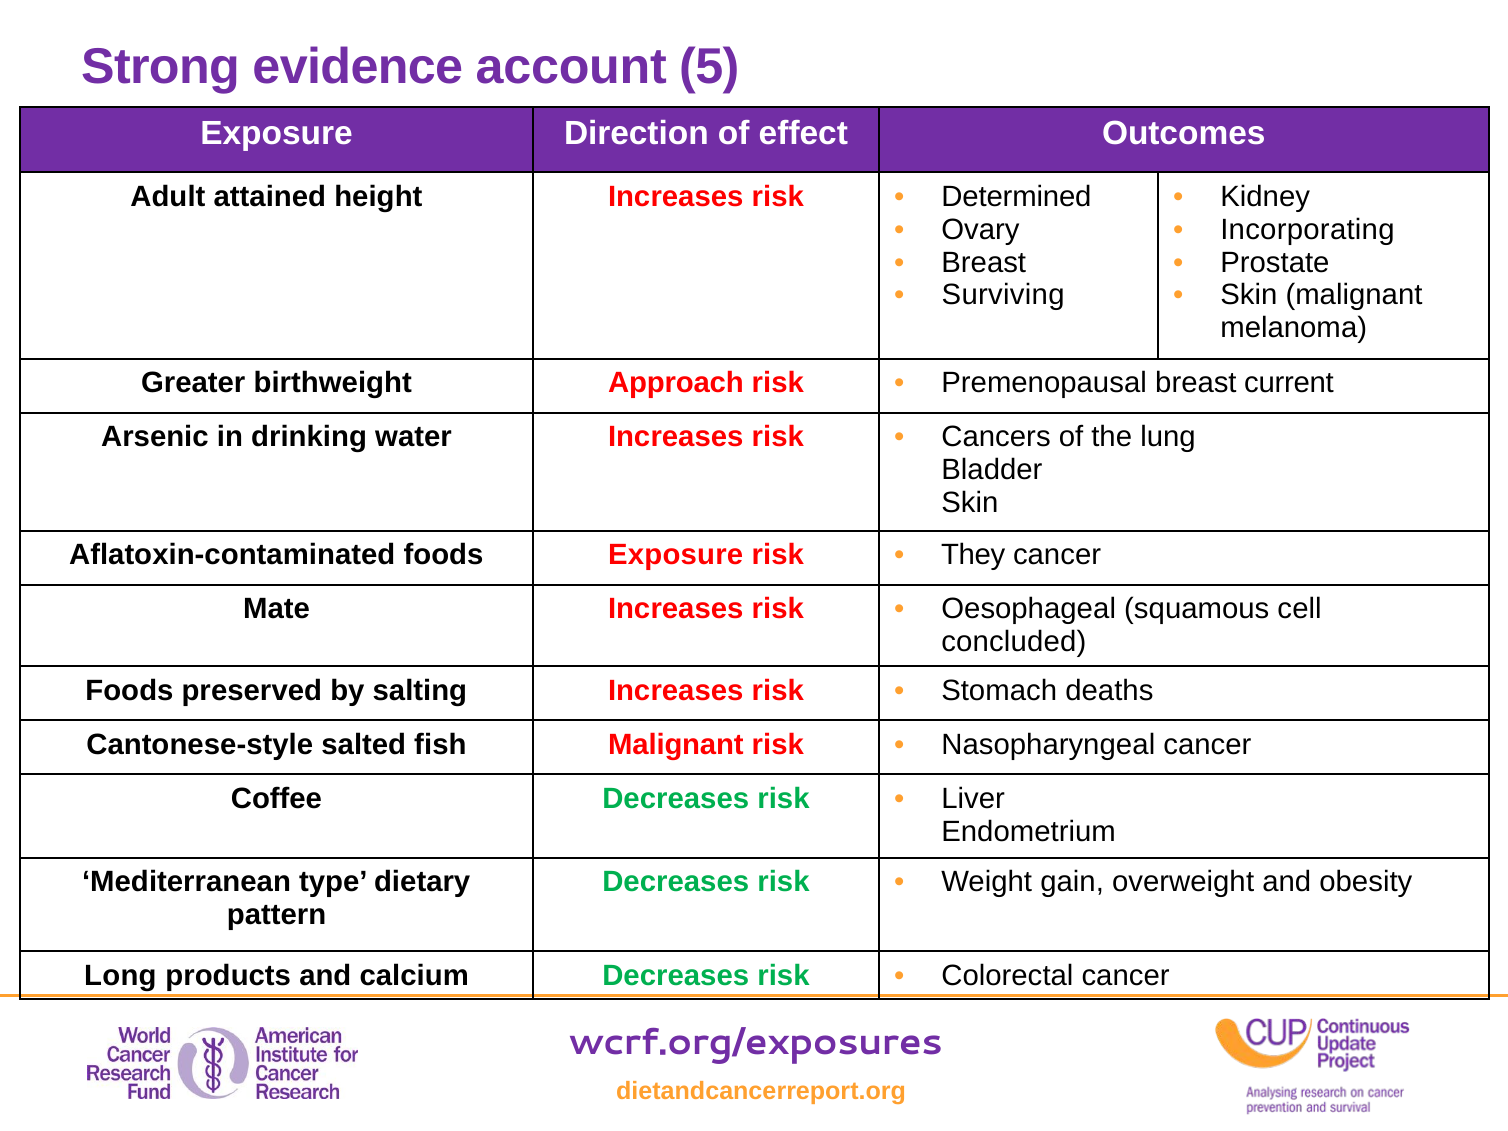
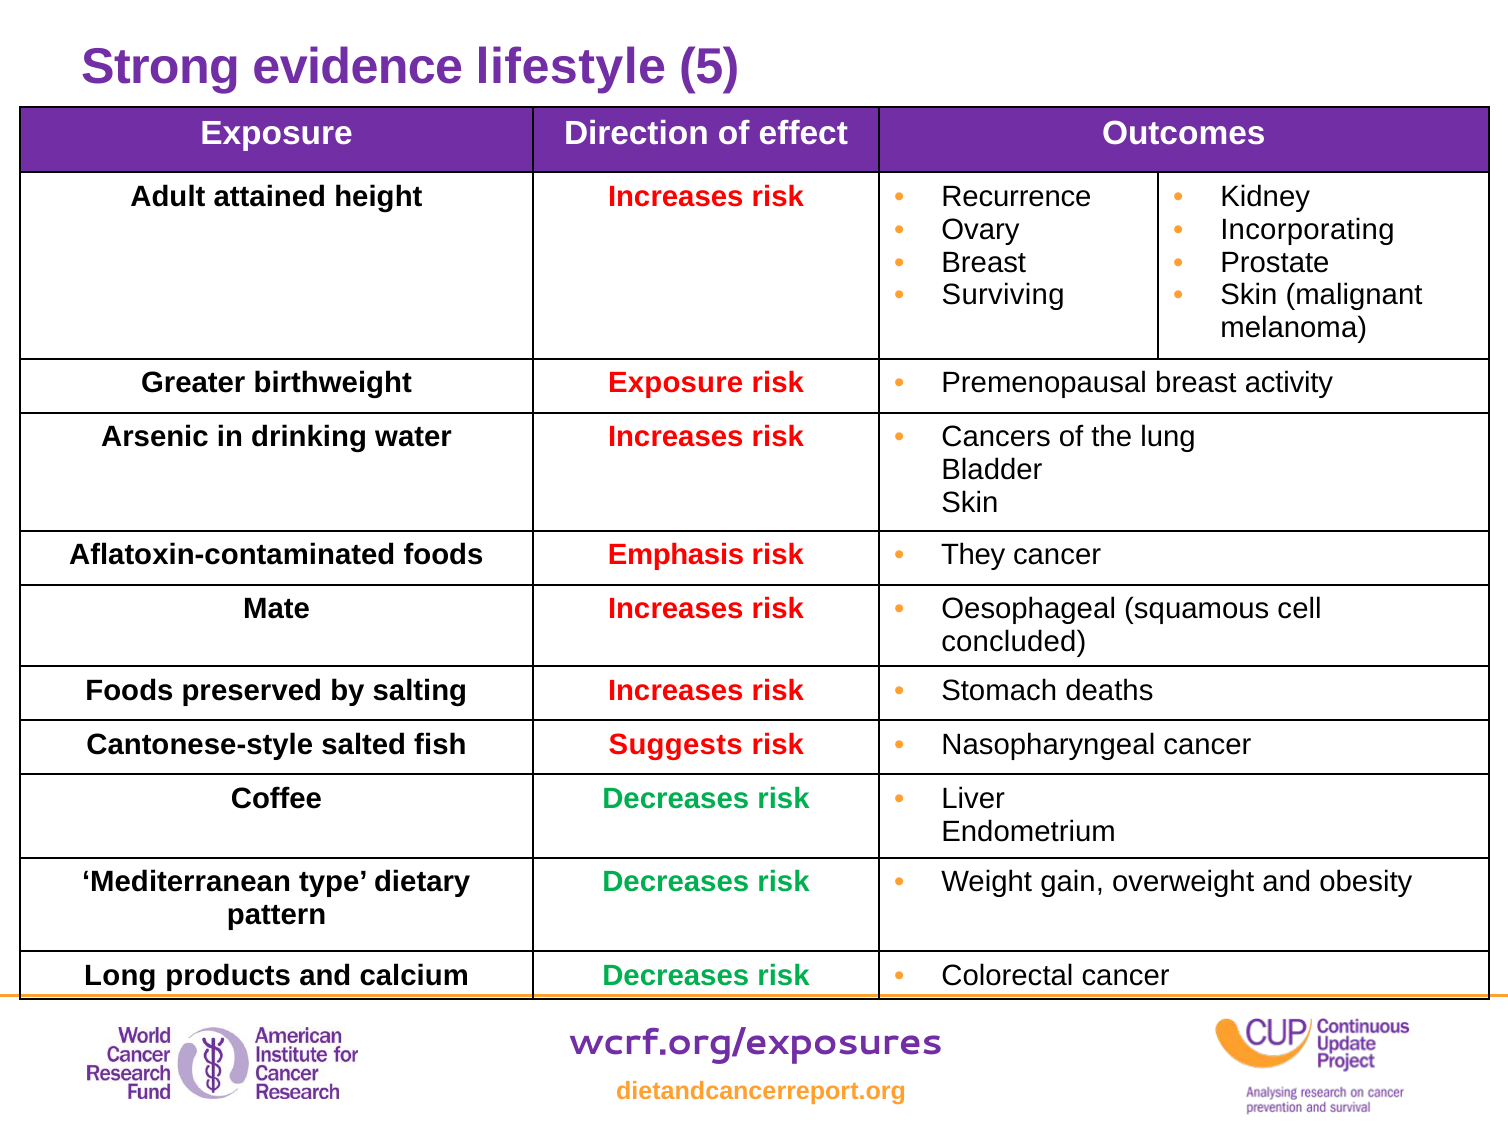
account: account -> lifestyle
Determined: Determined -> Recurrence
birthweight Approach: Approach -> Exposure
current: current -> activity
foods Exposure: Exposure -> Emphasis
fish Malignant: Malignant -> Suggests
